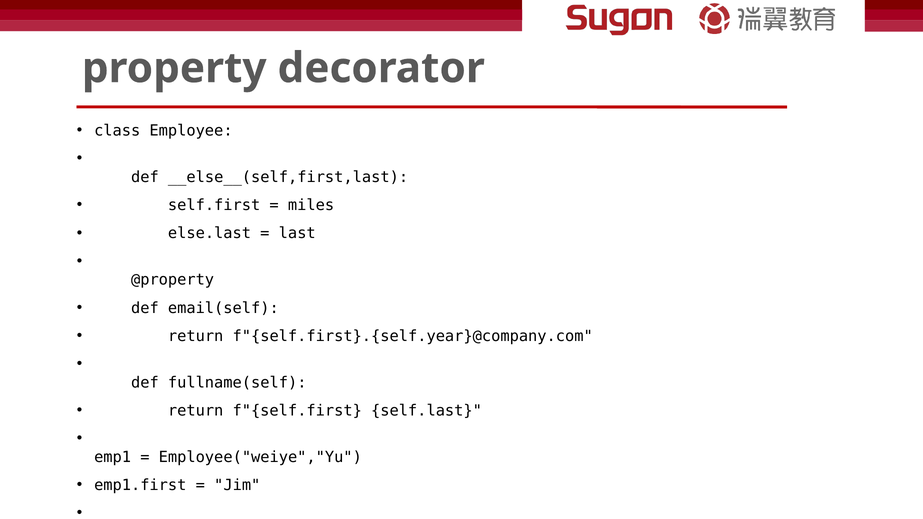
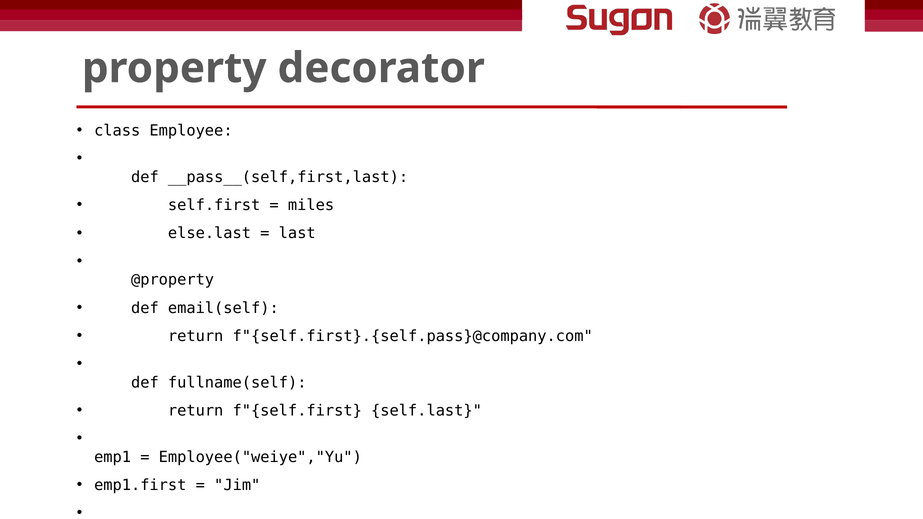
__else__(self,first,last: __else__(self,first,last -> __pass__(self,first,last
f"{self.first}.{self.year}@company.com: f"{self.first}.{self.year}@company.com -> f"{self.first}.{self.pass}@company.com
